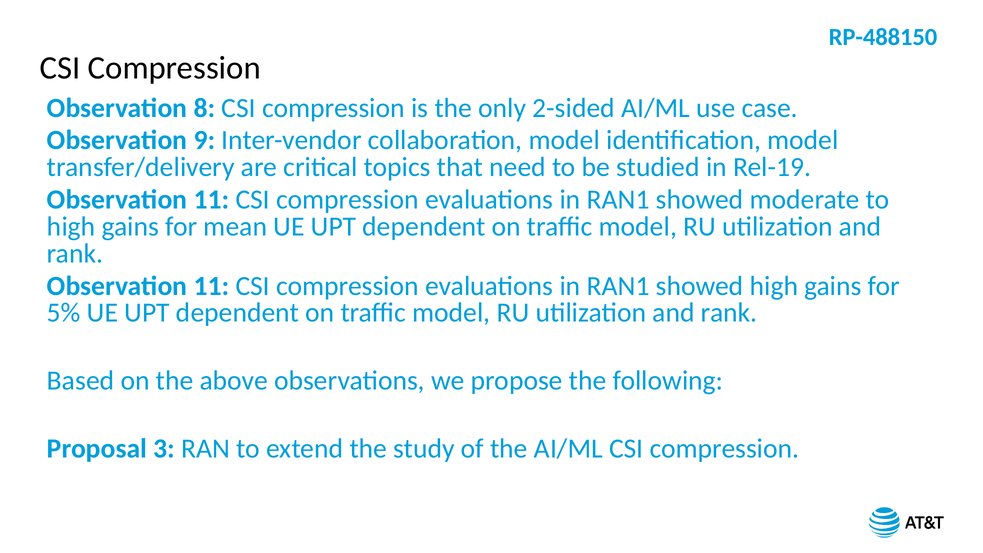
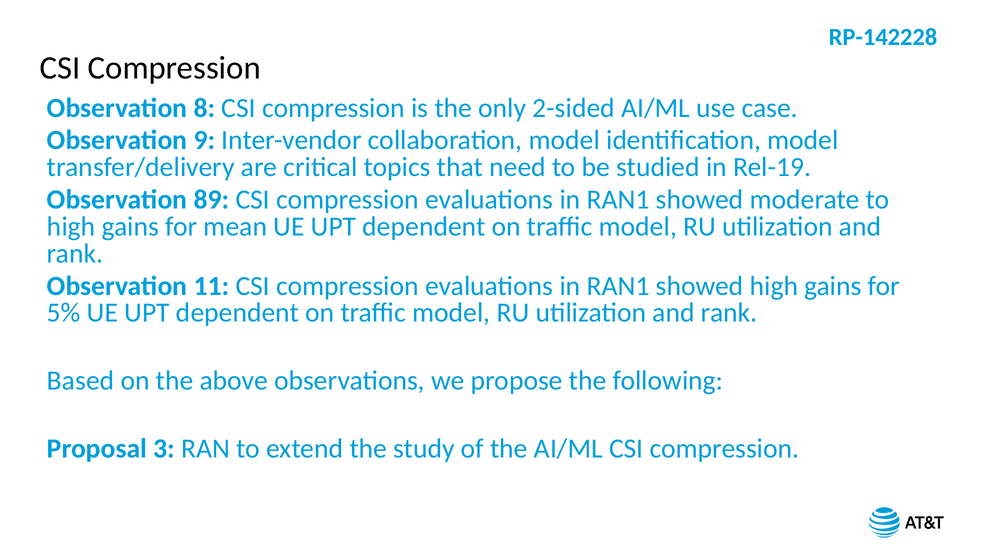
RP-488150: RP-488150 -> RP-142228
11 at (211, 200): 11 -> 89
